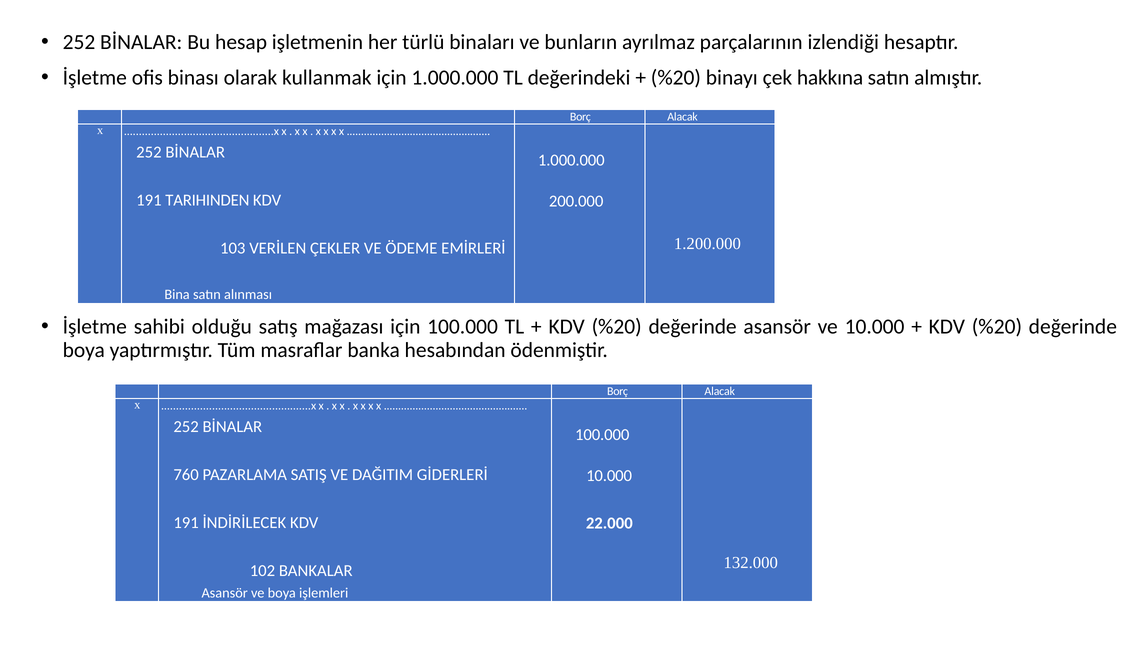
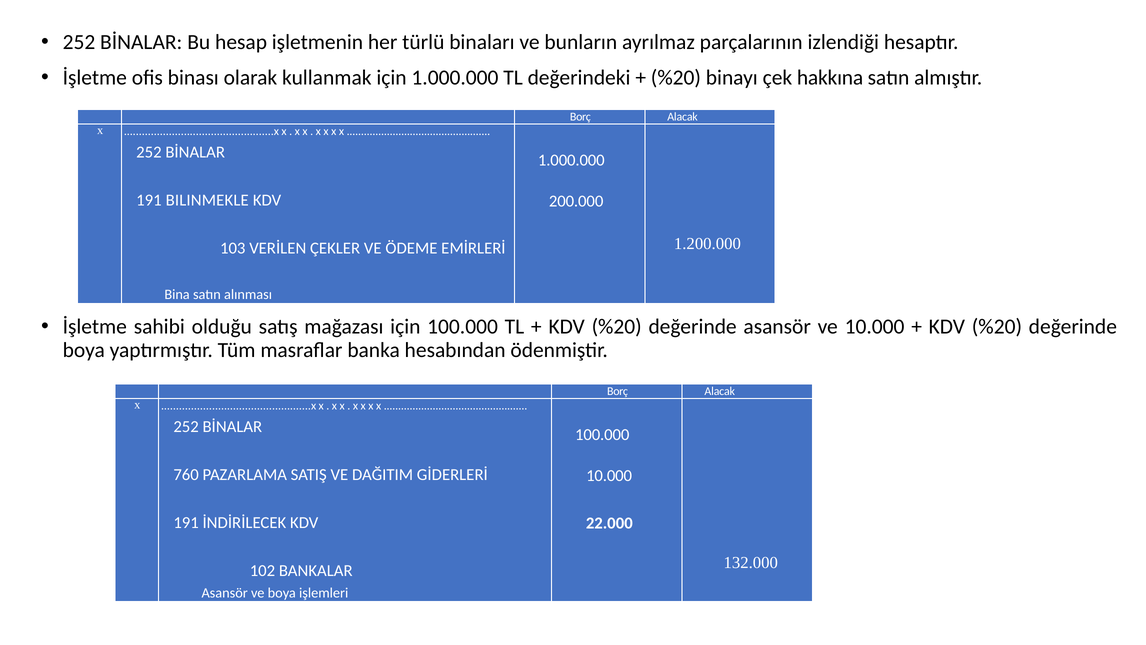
TARIHINDEN: TARIHINDEN -> BILINMEKLE
